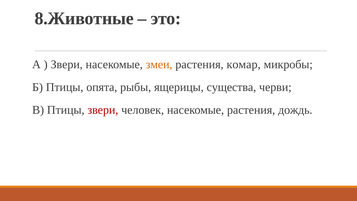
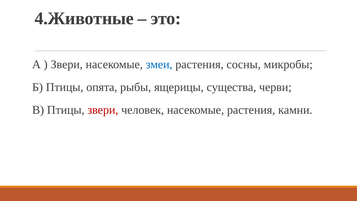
8.Животные: 8.Животные -> 4.Животные
змеи colour: orange -> blue
комар: комар -> сосны
дождь: дождь -> камни
